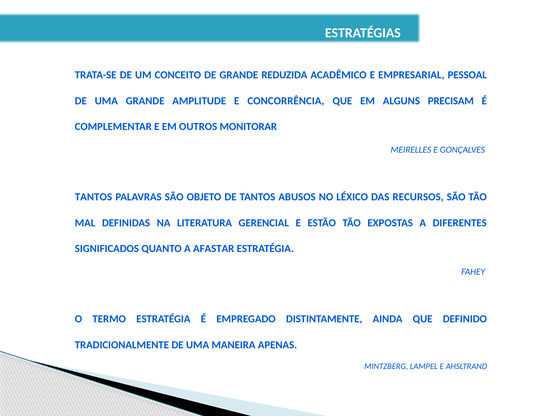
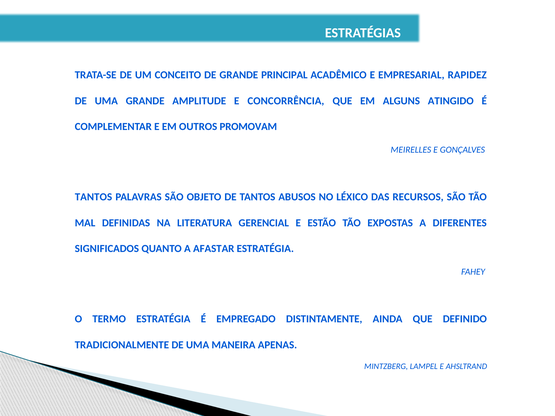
REDUZIDA: REDUZIDA -> PRINCIPAL
PESSOAL: PESSOAL -> RAPIDEZ
PRECISAM: PRECISAM -> ATINGIDO
MONITORAR: MONITORAR -> PROMOVAM
